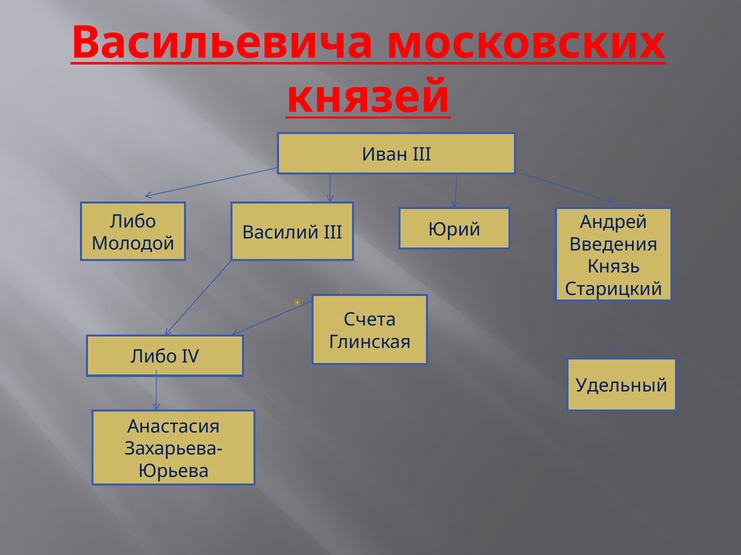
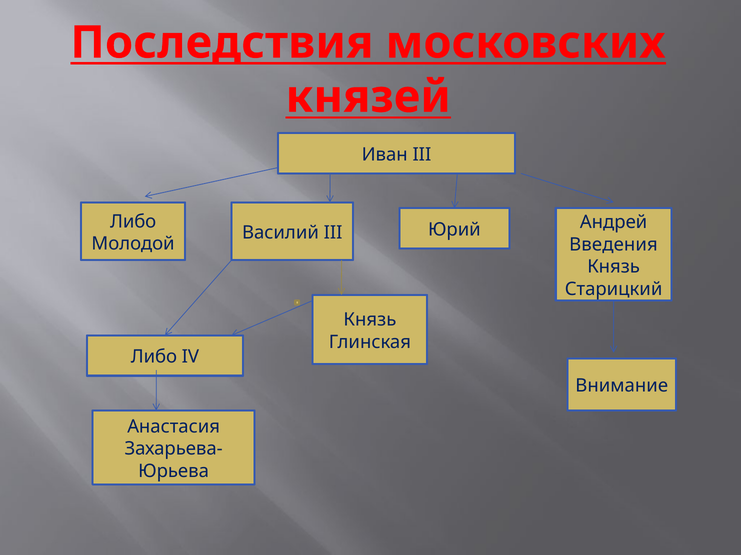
Васильевича: Васильевича -> Последствия
Счета at (370, 320): Счета -> Князь
Удельный: Удельный -> Внимание
